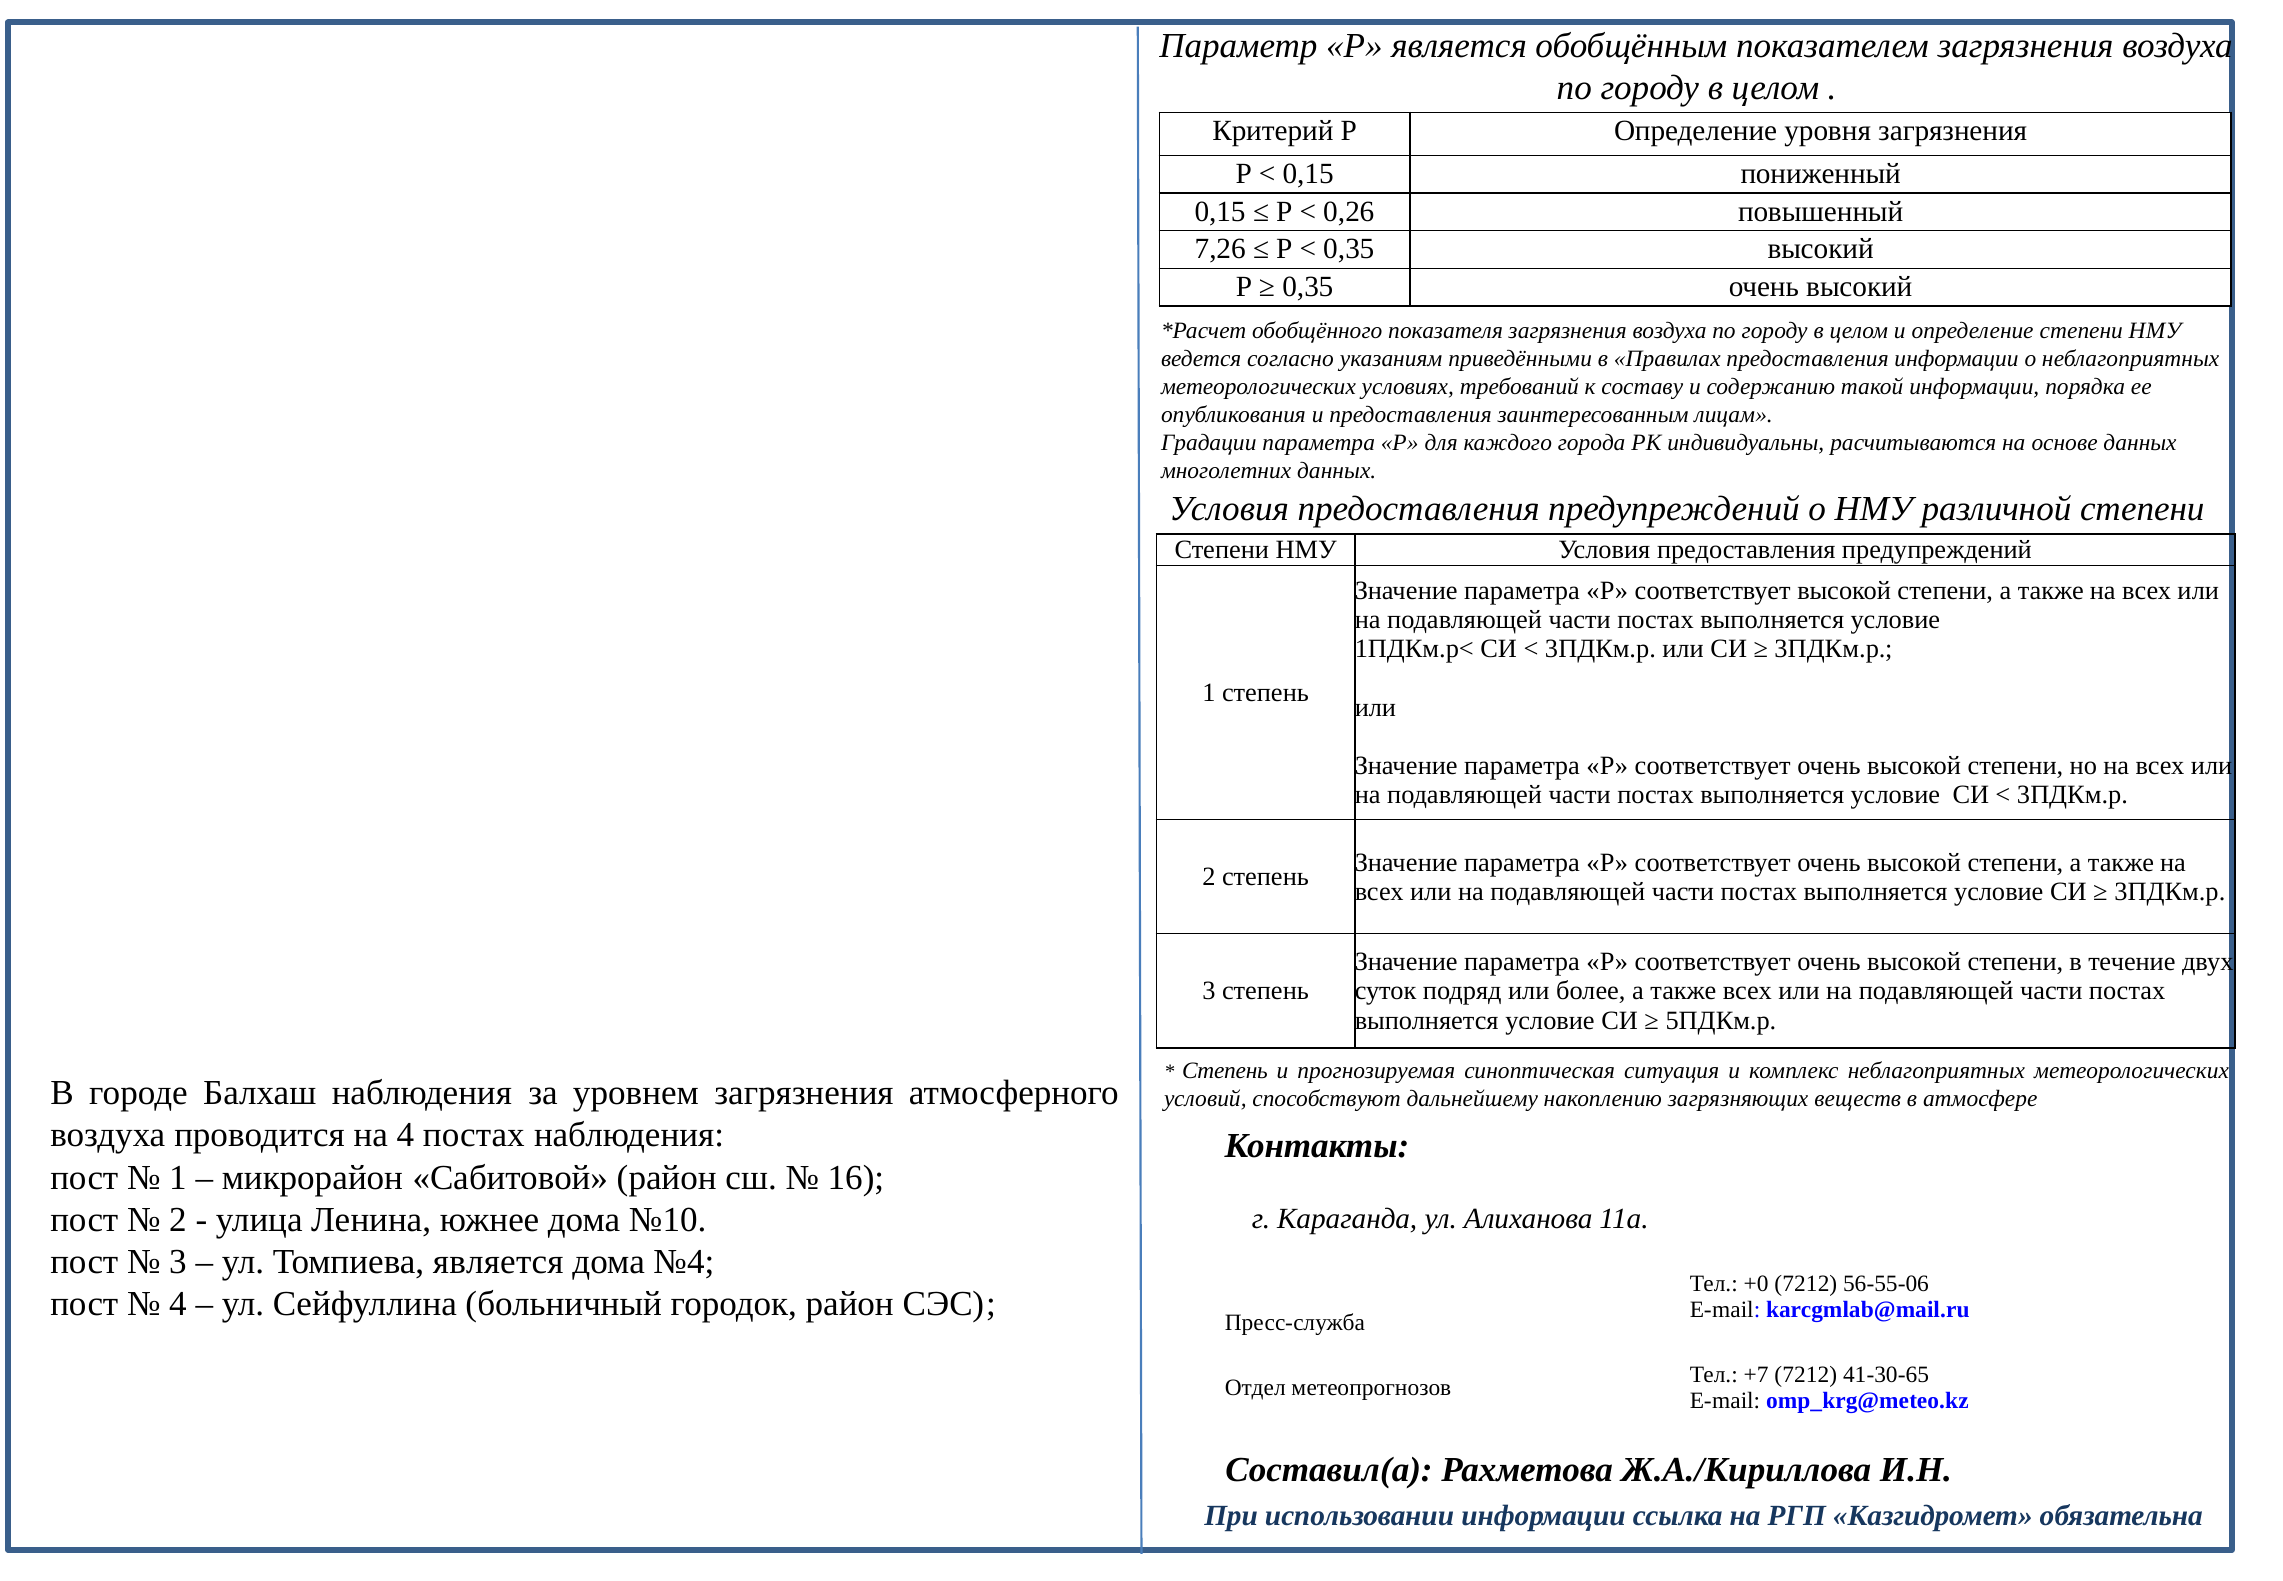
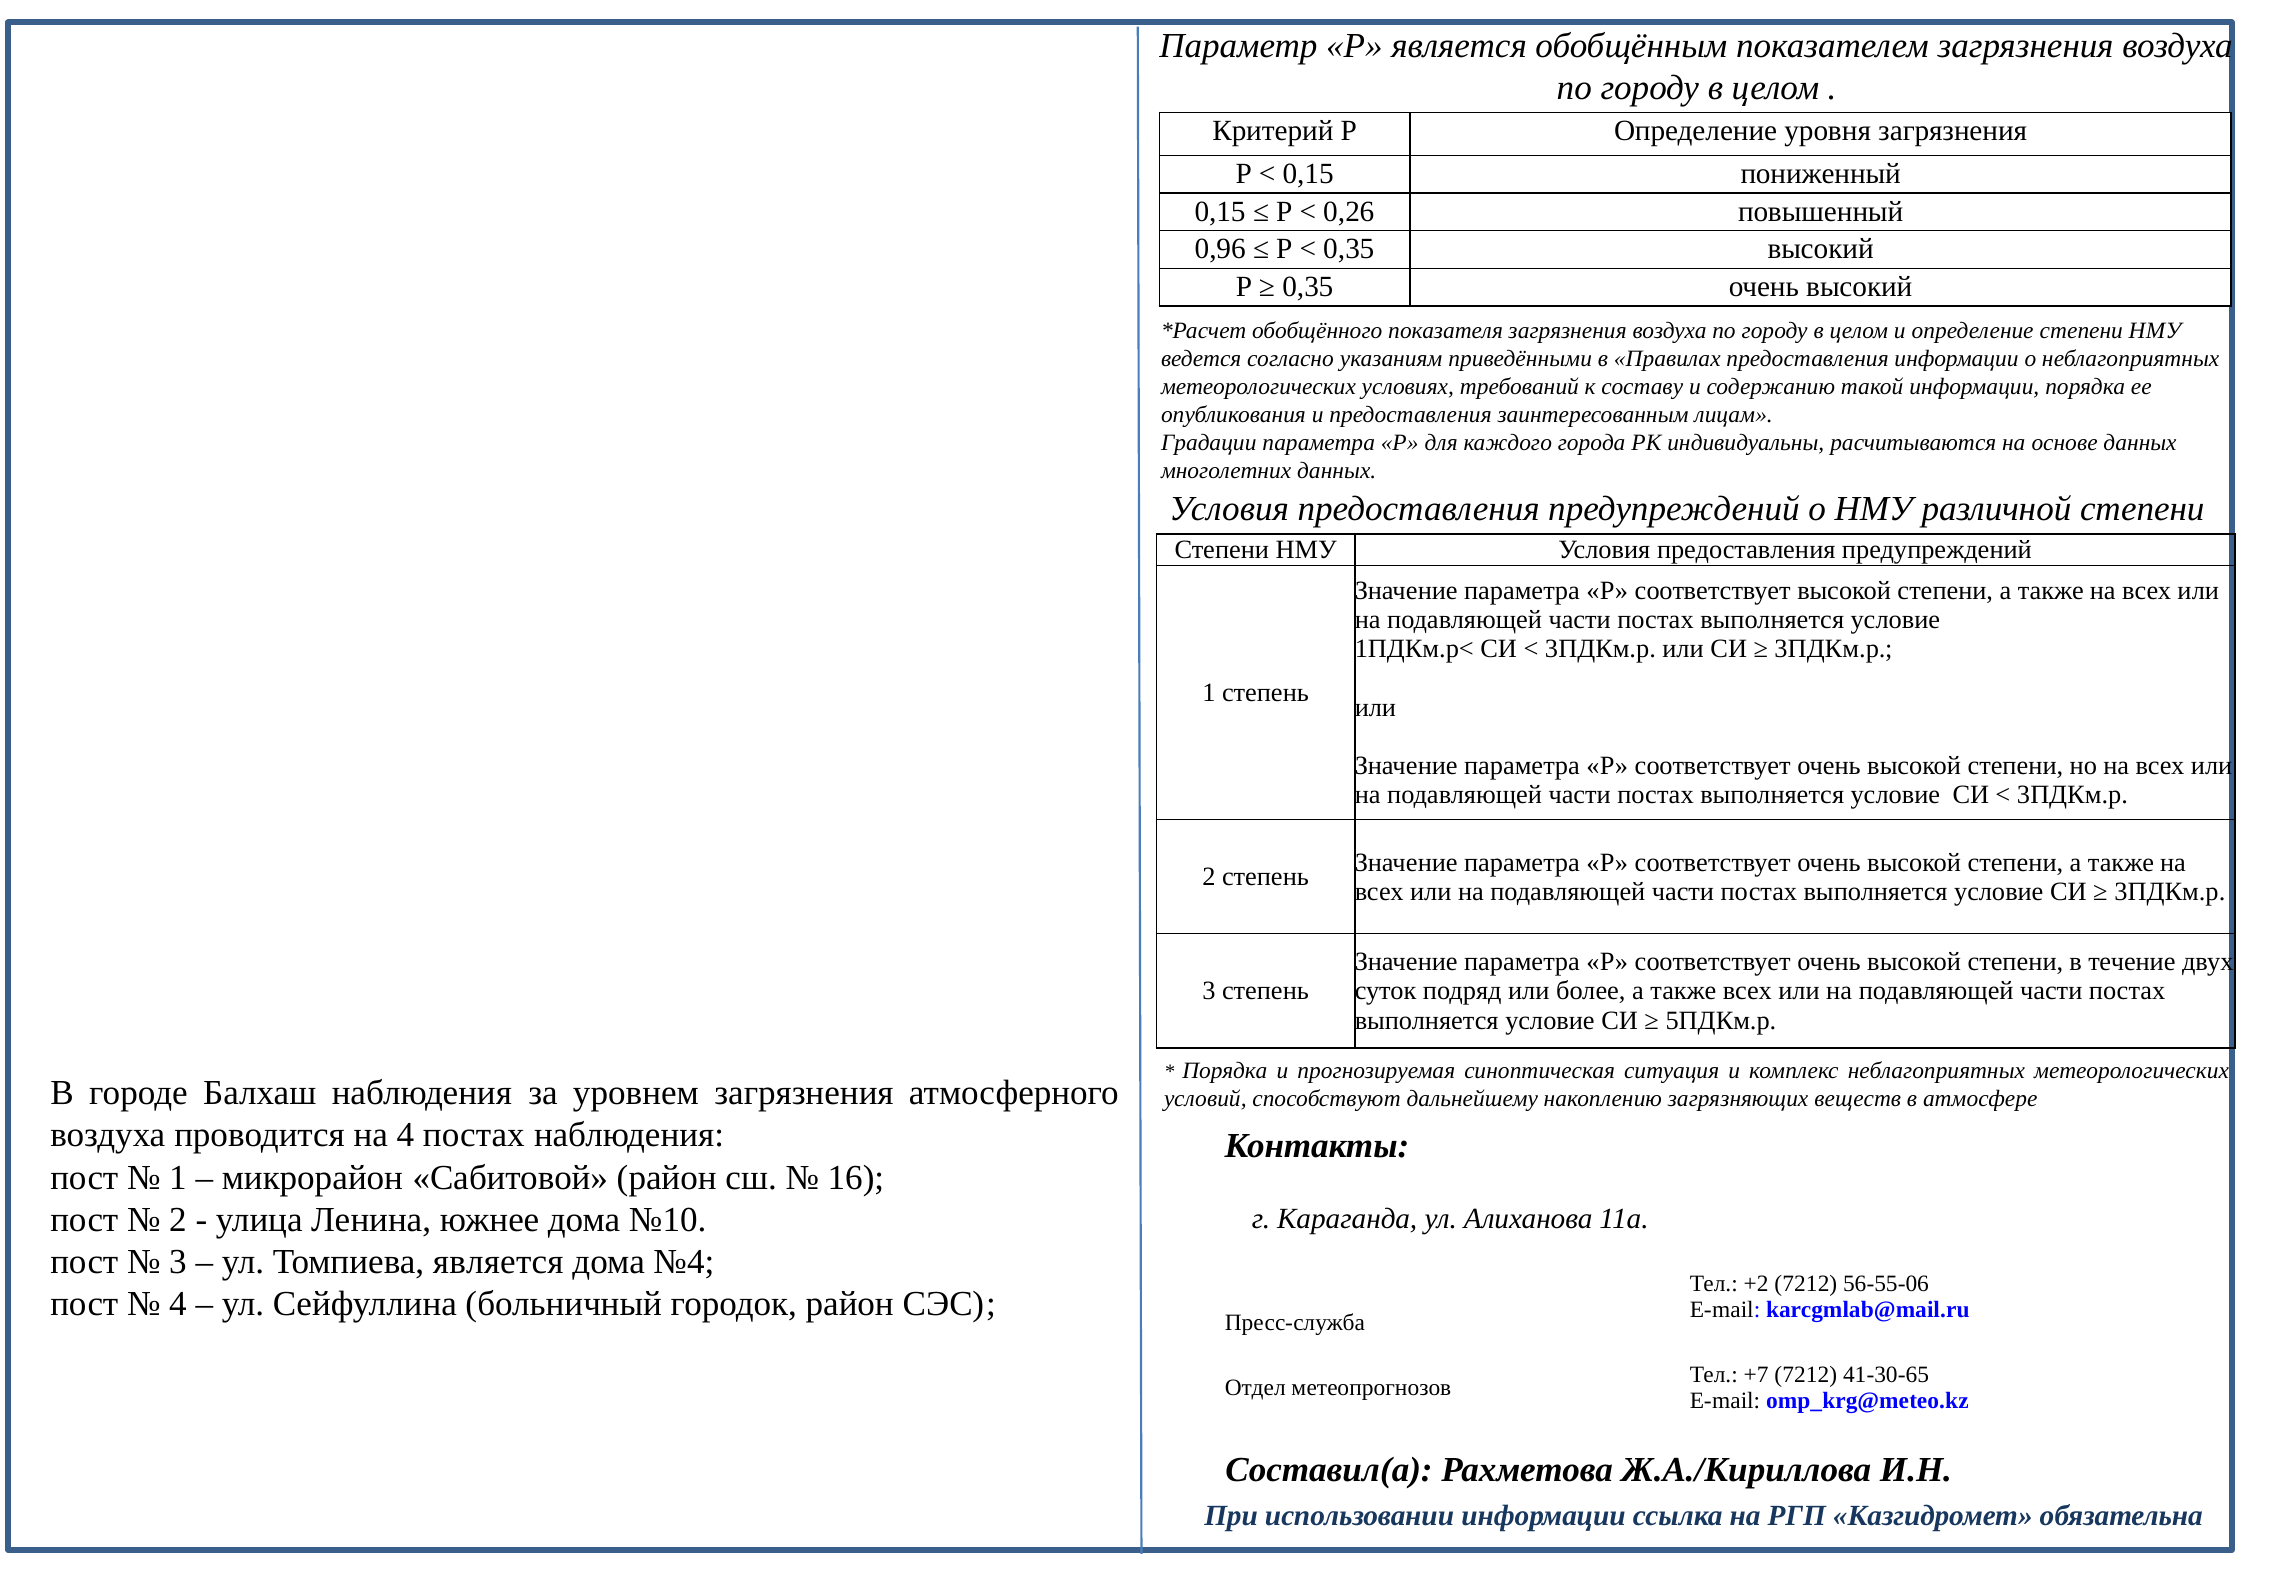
7,26: 7,26 -> 0,96
Степень at (1225, 1071): Степень -> Порядка
+0: +0 -> +2
